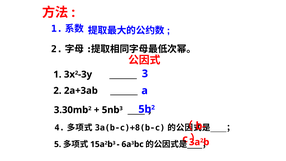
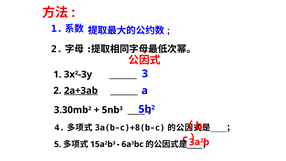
2a+3ab underline: none -> present
